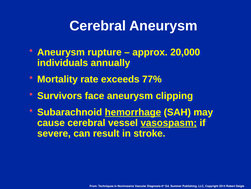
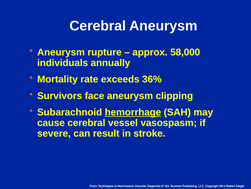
20,000: 20,000 -> 58,000
77%: 77% -> 36%
vasospasm underline: present -> none
